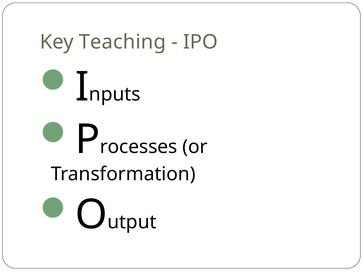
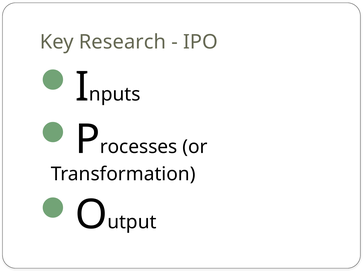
Teaching: Teaching -> Research
